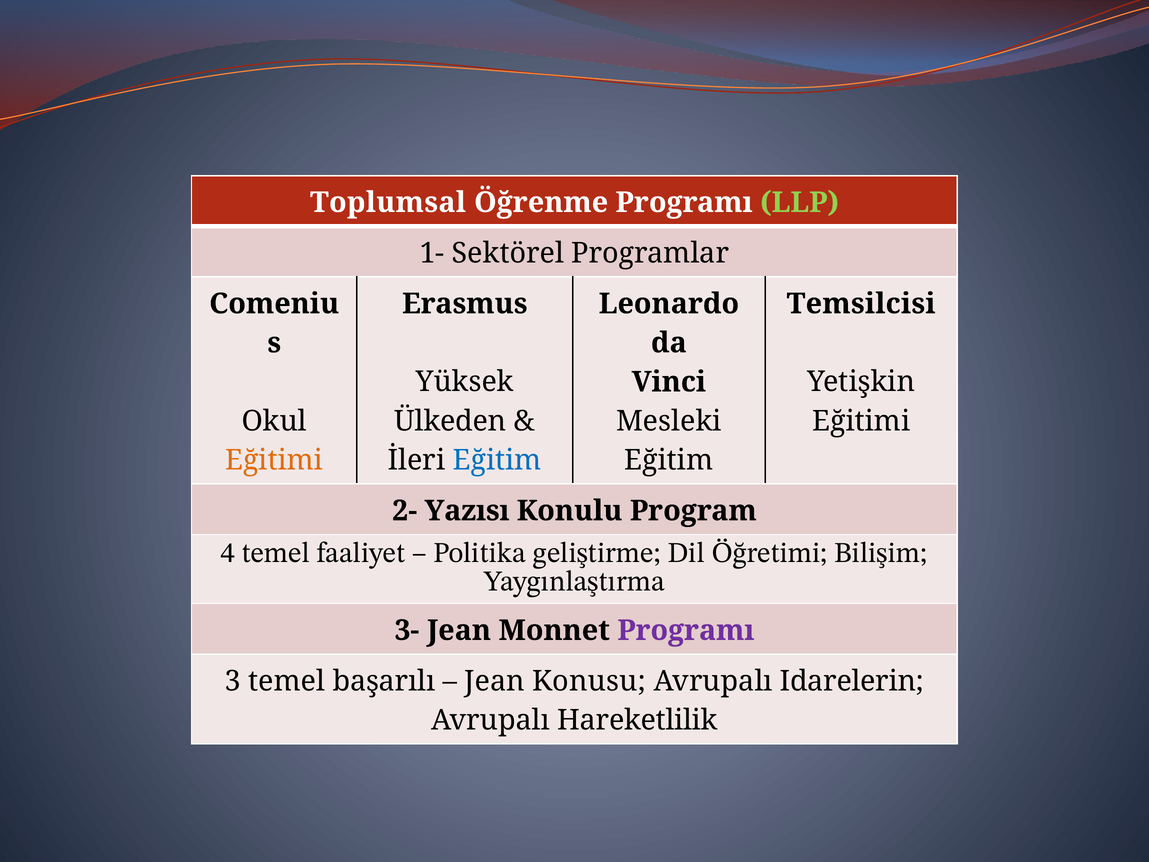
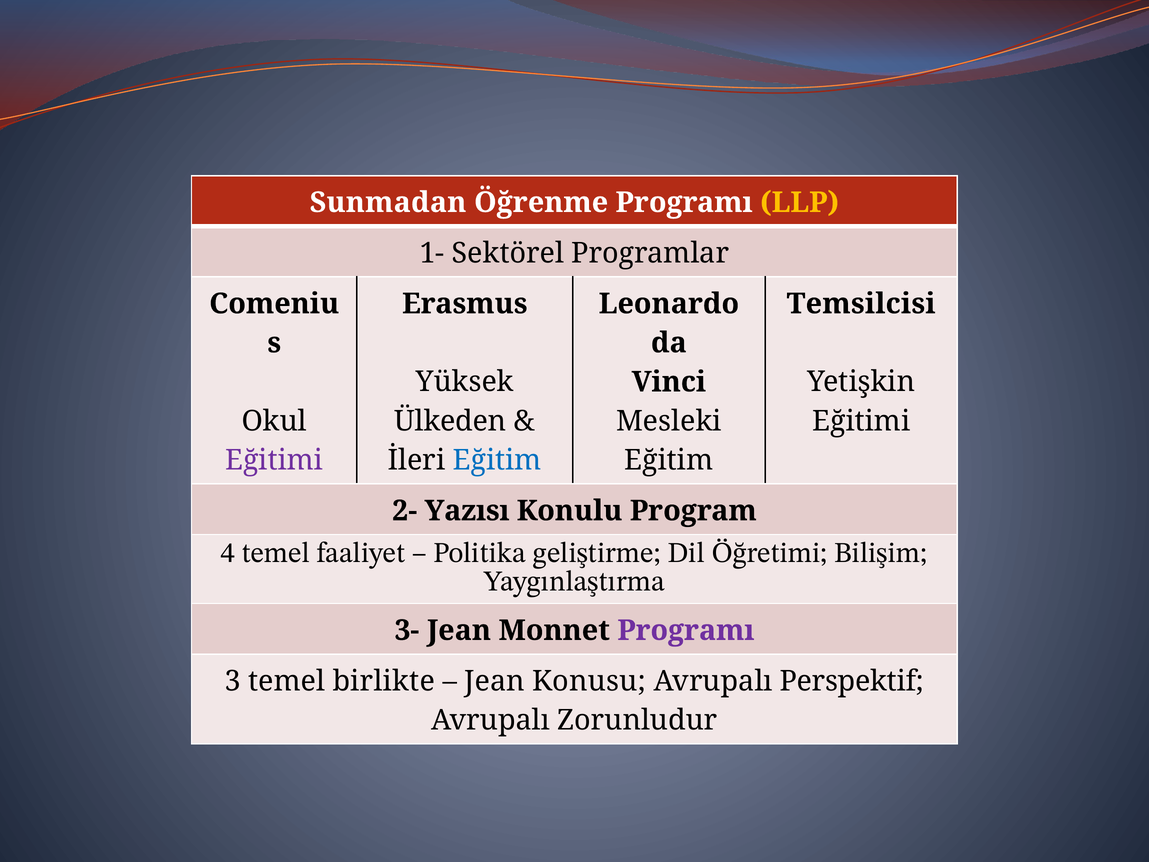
Toplumsal: Toplumsal -> Sunmadan
LLP colour: light green -> yellow
Eğitimi at (274, 460) colour: orange -> purple
başarılı: başarılı -> birlikte
Idarelerin: Idarelerin -> Perspektif
Hareketlilik: Hareketlilik -> Zorunludur
